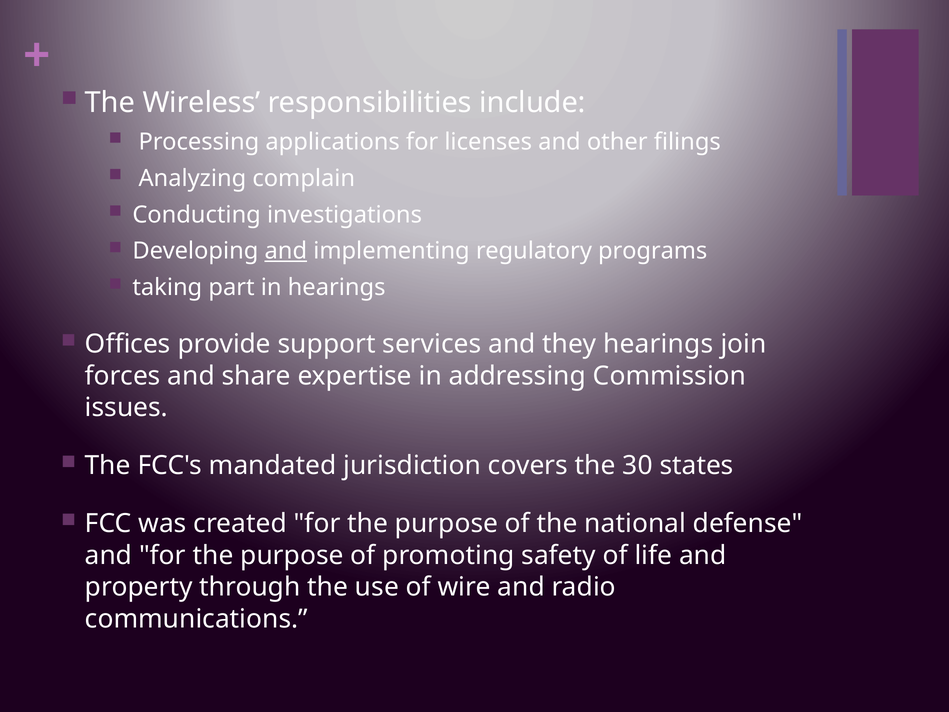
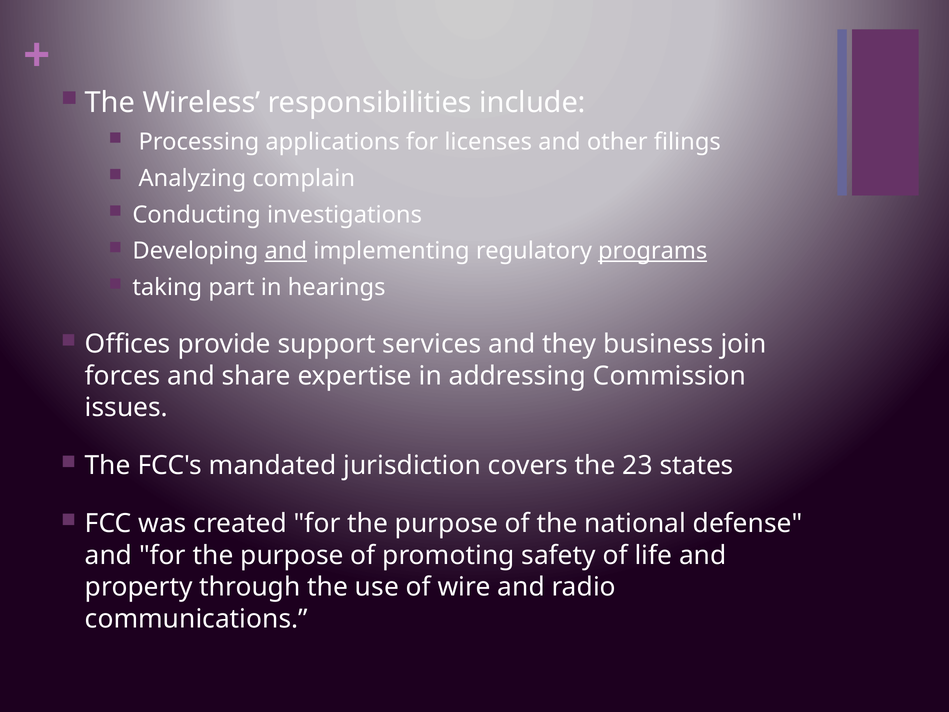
programs underline: none -> present
they hearings: hearings -> business
30: 30 -> 23
